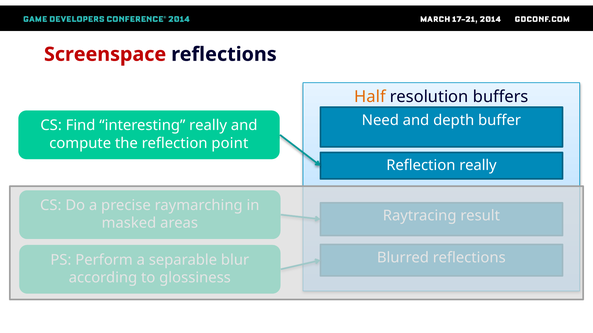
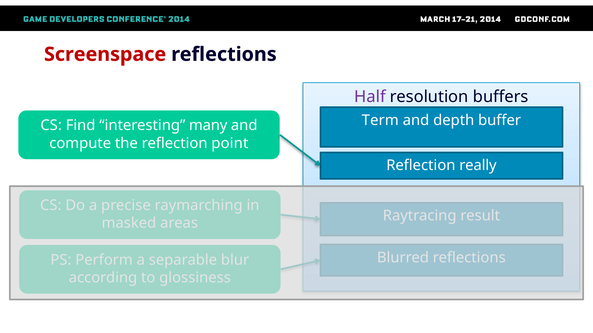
Half colour: orange -> purple
Need: Need -> Term
interesting really: really -> many
